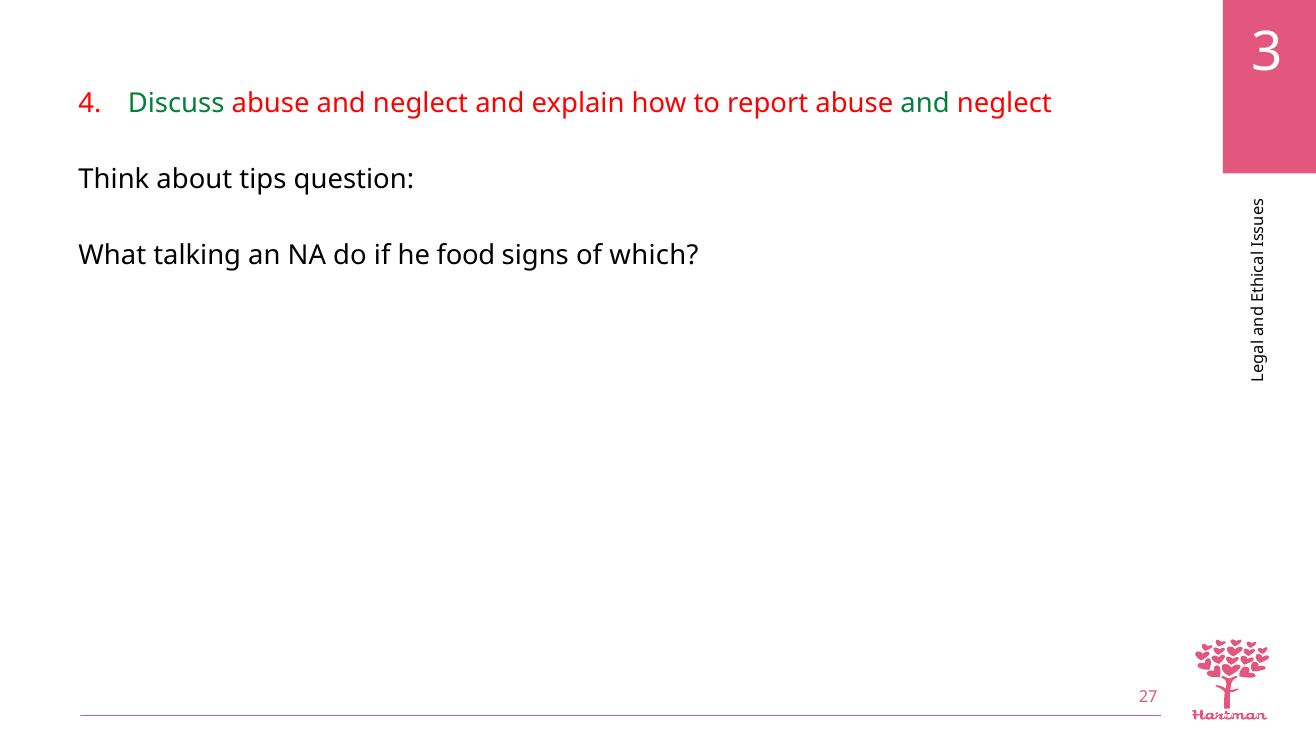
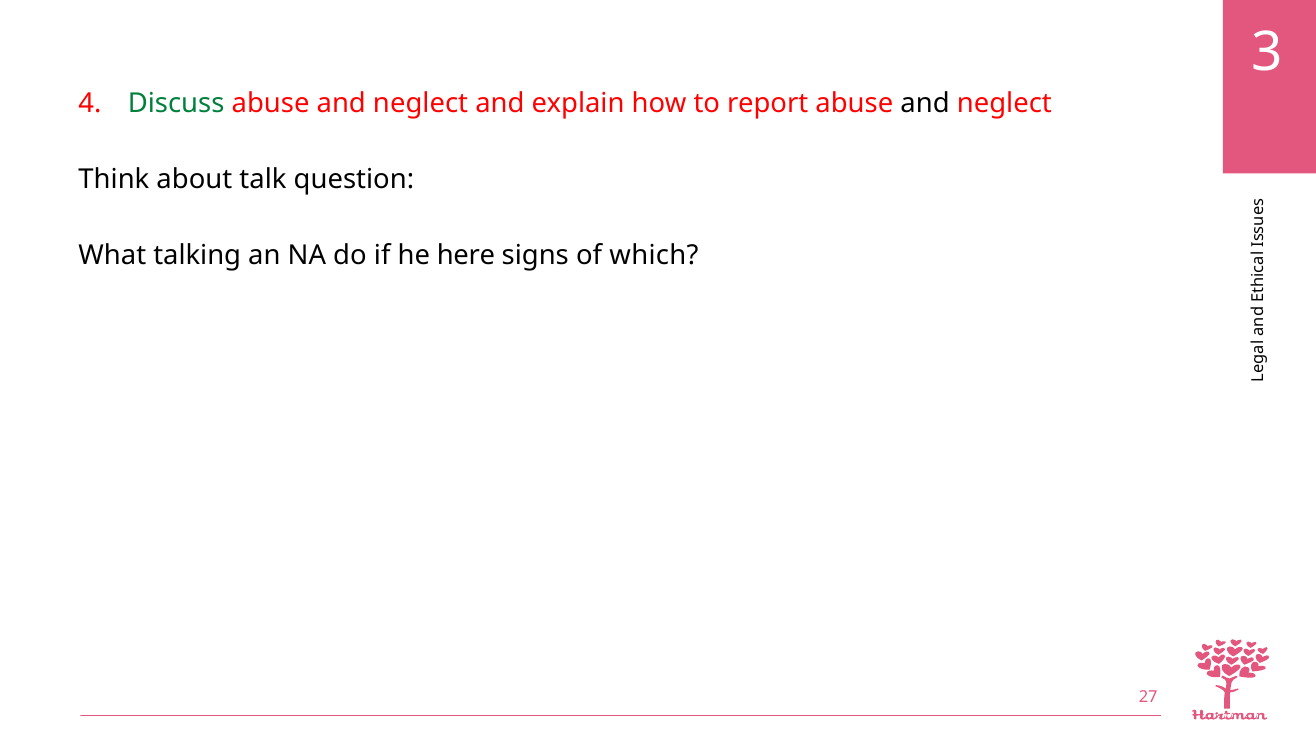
and at (925, 104) colour: green -> black
tips: tips -> talk
food: food -> here
